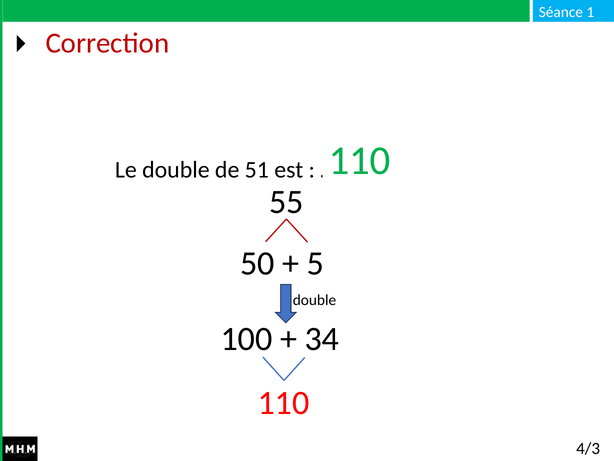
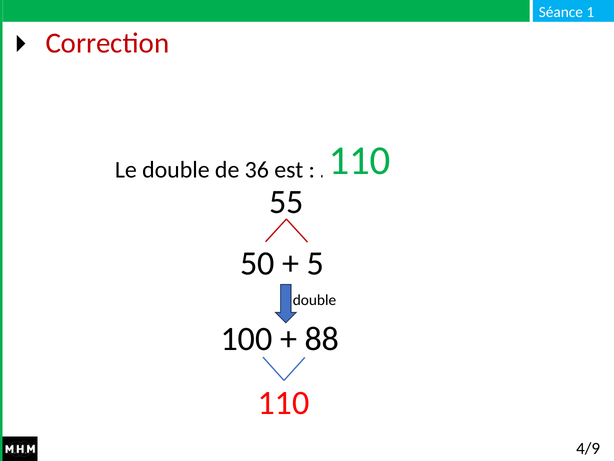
51: 51 -> 36
34: 34 -> 88
4/3: 4/3 -> 4/9
